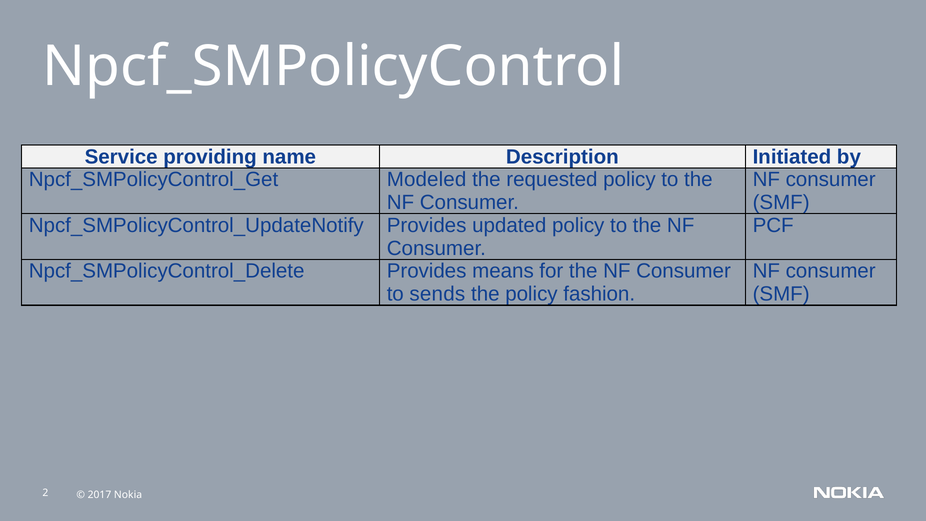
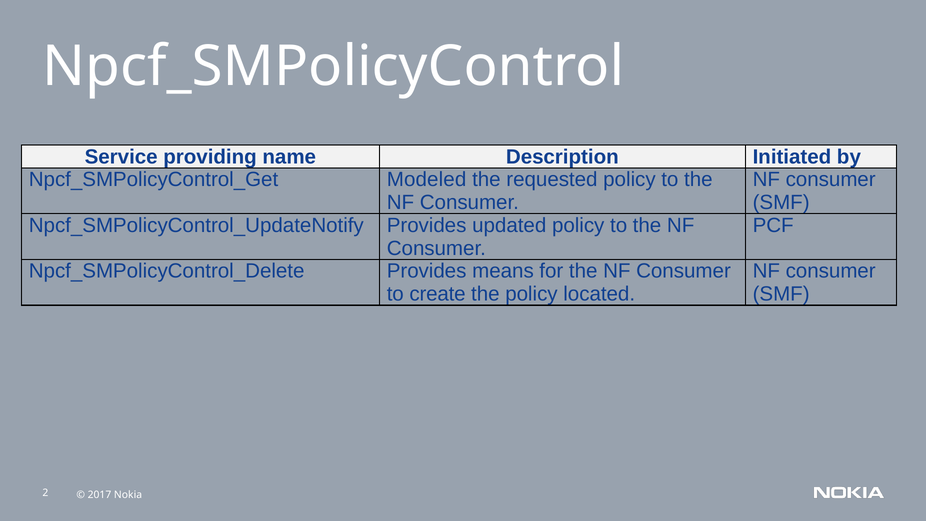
sends: sends -> create
fashion: fashion -> located
